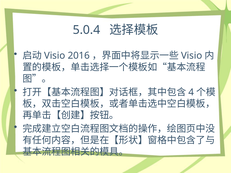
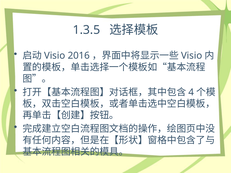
5.0.4: 5.0.4 -> 1.3.5
